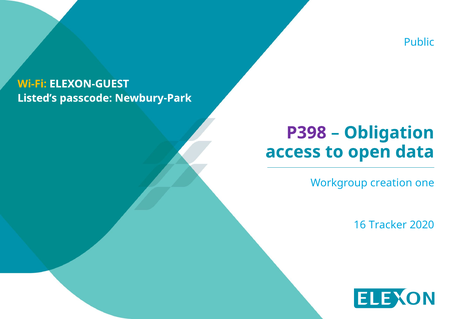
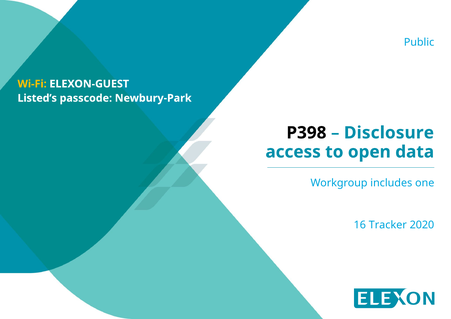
P398 colour: purple -> black
Obligation: Obligation -> Disclosure
creation: creation -> includes
